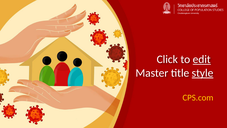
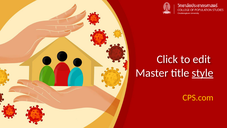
edit underline: present -> none
